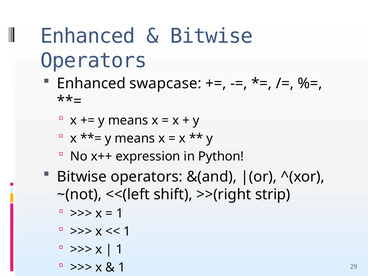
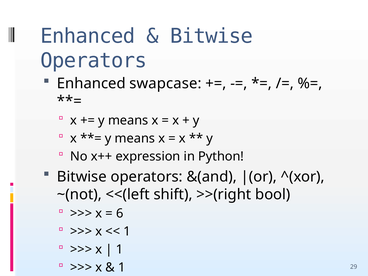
strip: strip -> bool
1 at (120, 213): 1 -> 6
